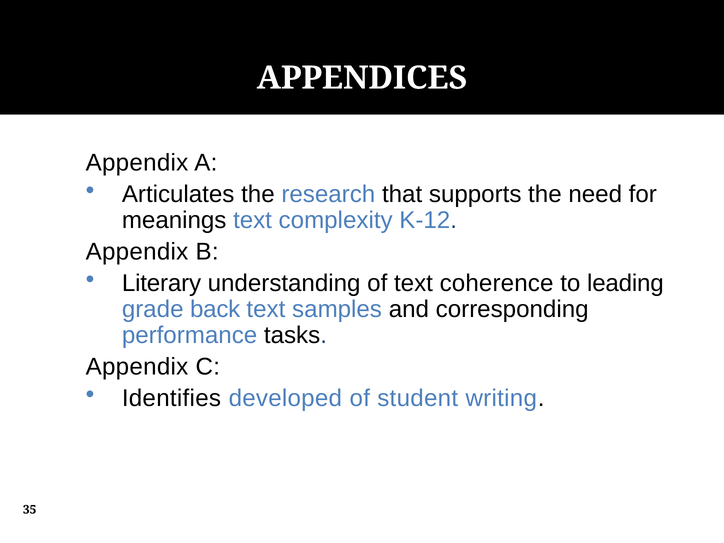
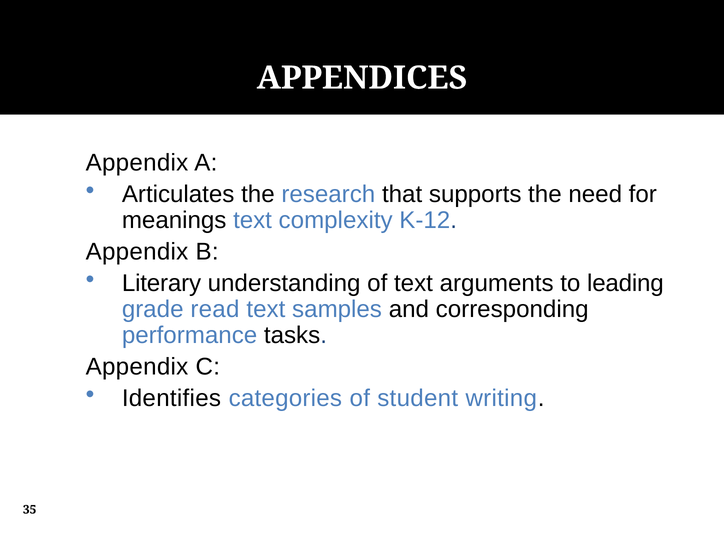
coherence: coherence -> arguments
back: back -> read
developed: developed -> categories
